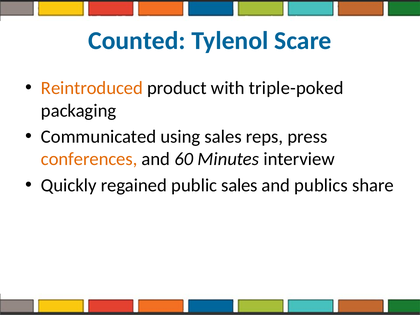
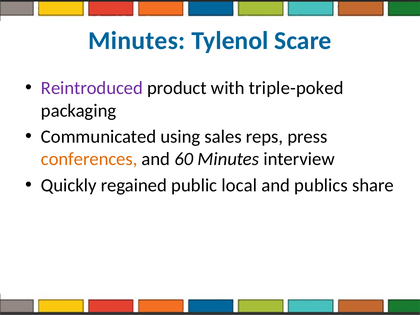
Counted at (137, 41): Counted -> Minutes
Reintroduced colour: orange -> purple
public sales: sales -> local
